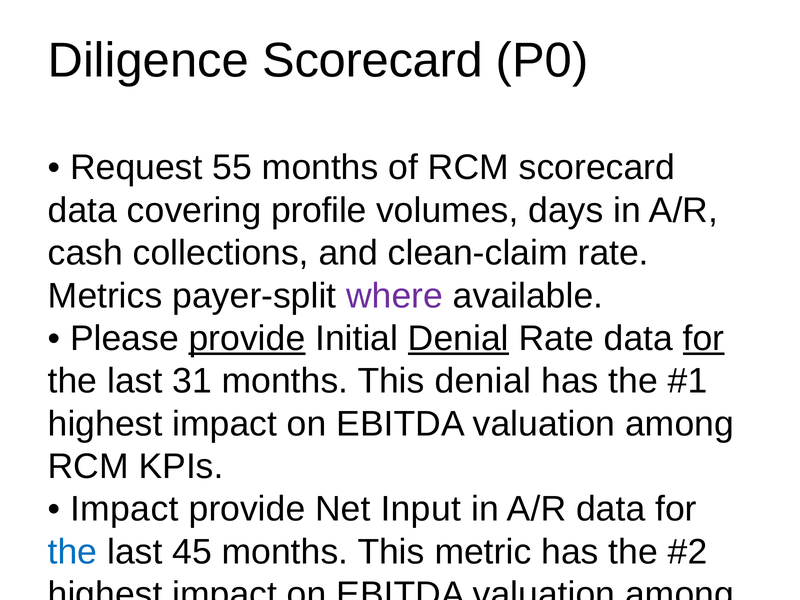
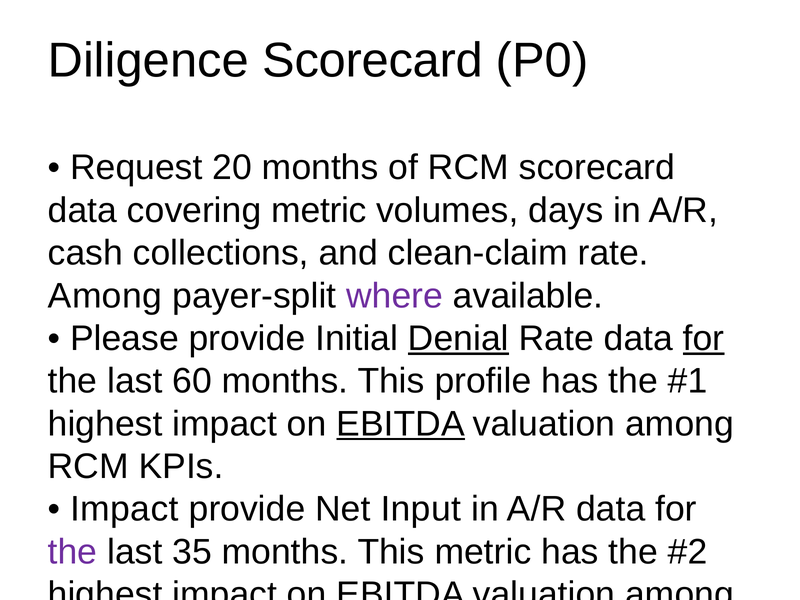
55: 55 -> 20
covering profile: profile -> metric
Metrics at (105, 296): Metrics -> Among
provide at (247, 338) underline: present -> none
31: 31 -> 60
This denial: denial -> profile
EBITDA at (401, 424) underline: none -> present
the at (73, 552) colour: blue -> purple
45: 45 -> 35
